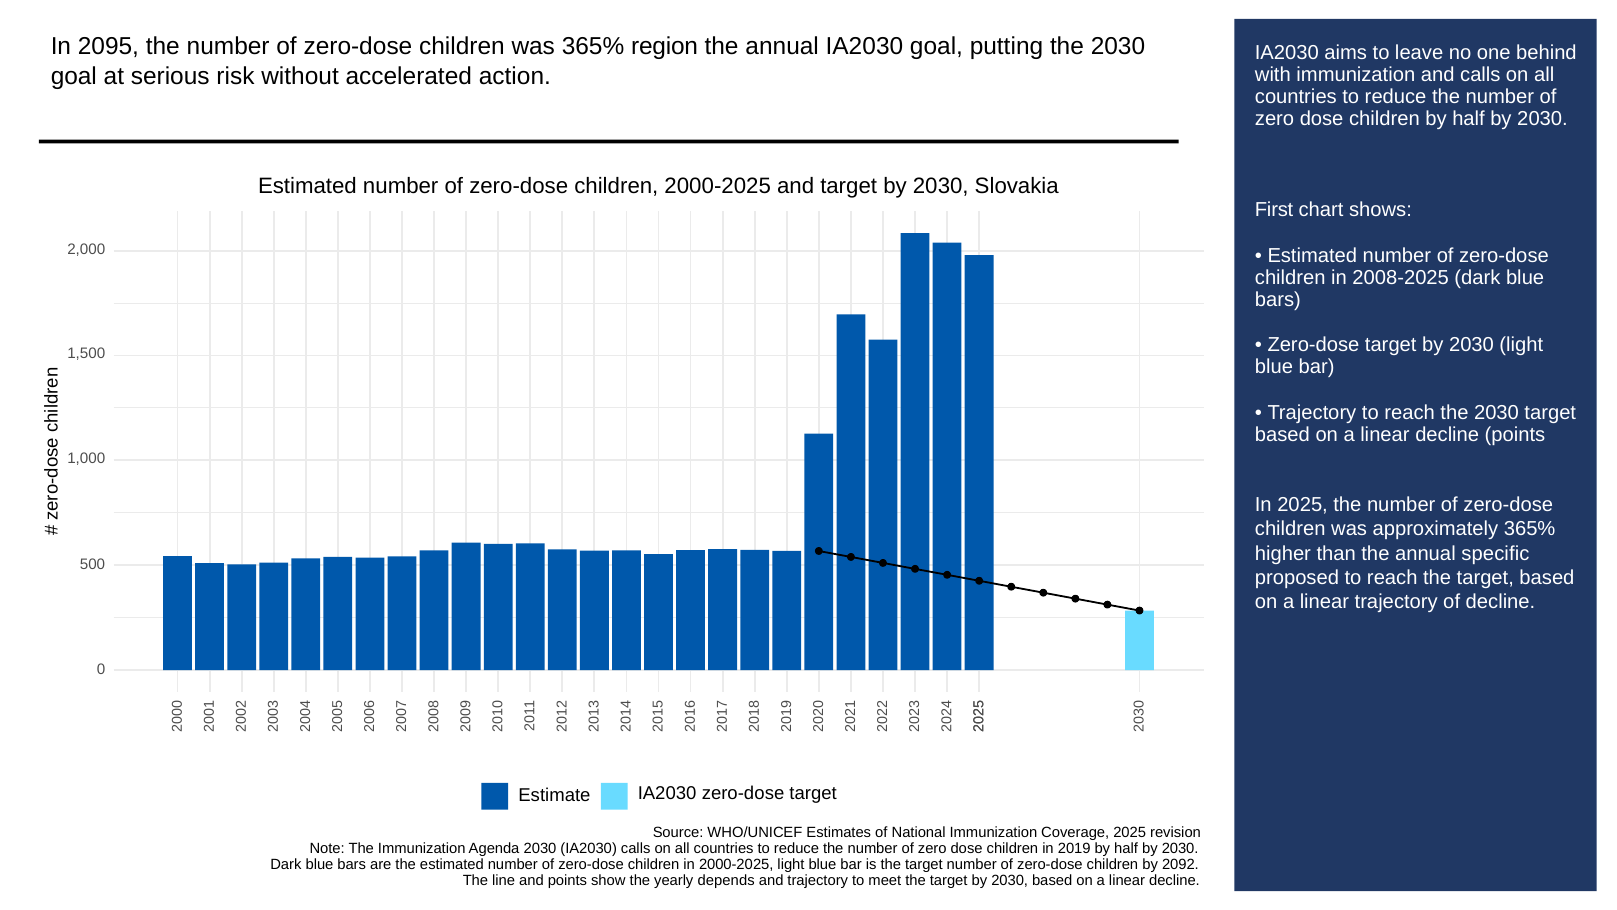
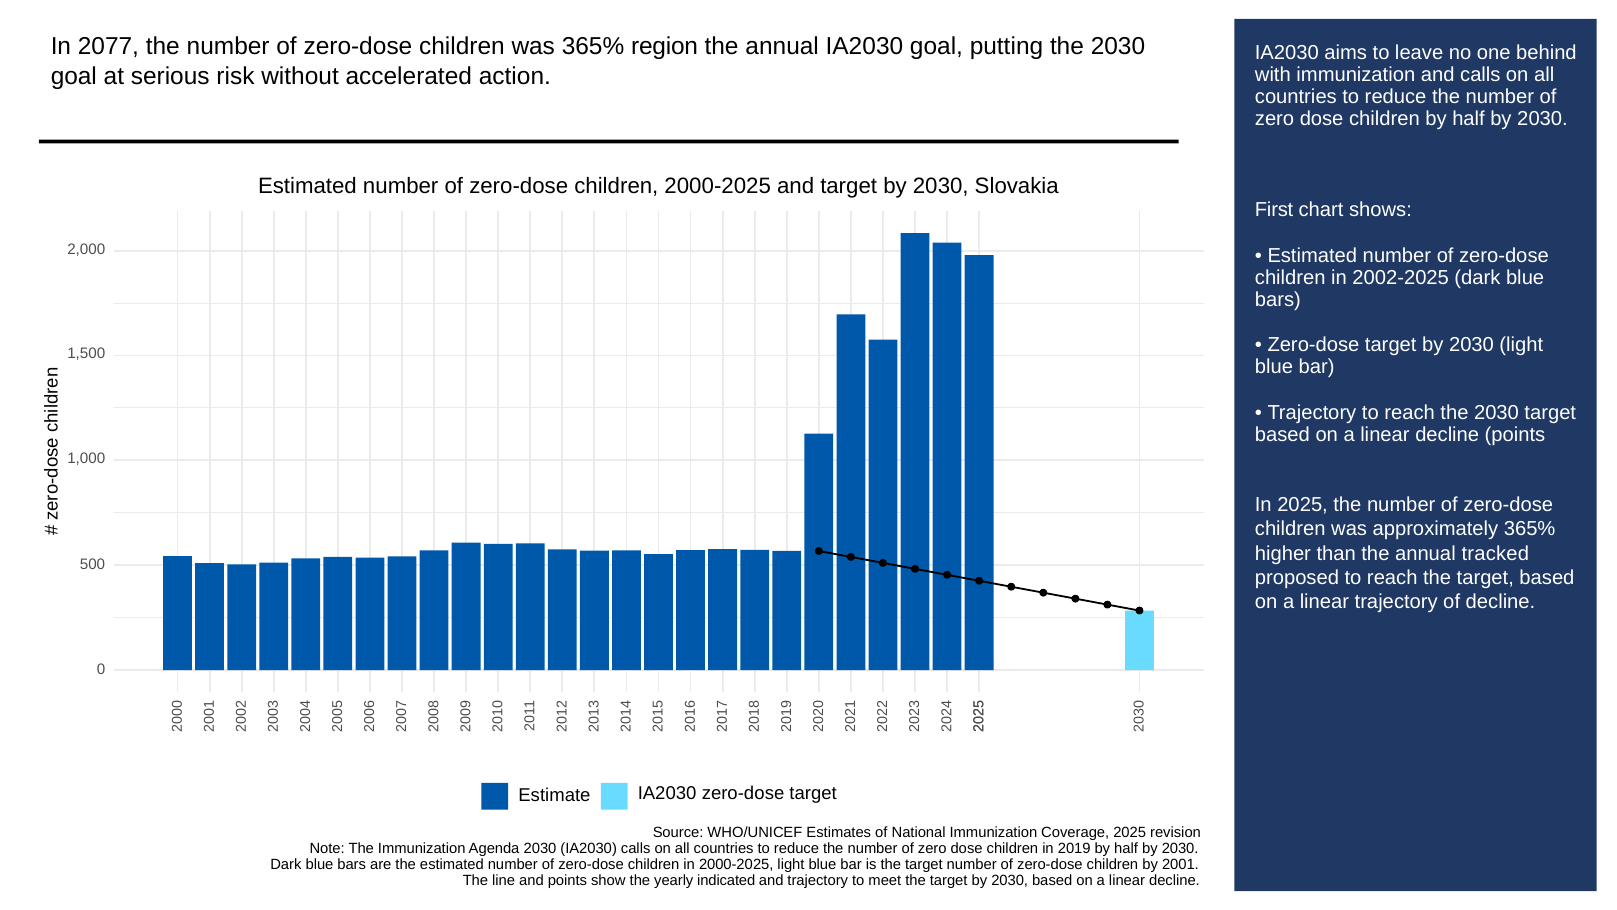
2095: 2095 -> 2077
2008-2025: 2008-2025 -> 2002-2025
specific: specific -> tracked
2092: 2092 -> 2001
depends: depends -> indicated
